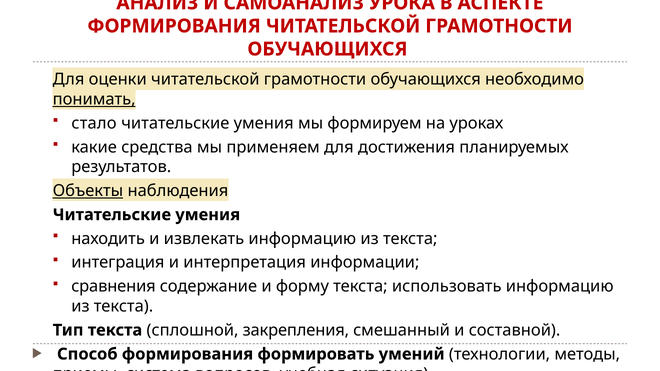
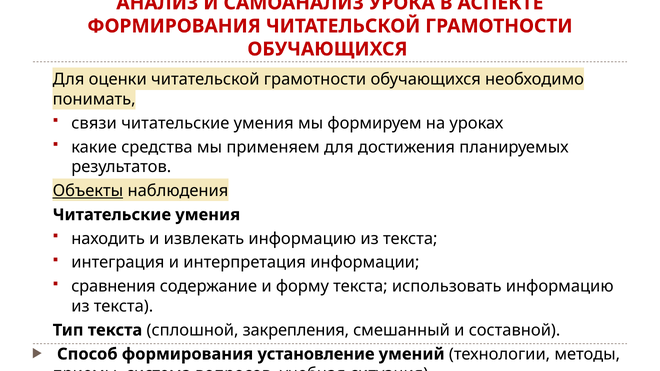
понимать underline: present -> none
стало: стало -> связи
формировать: формировать -> установление
